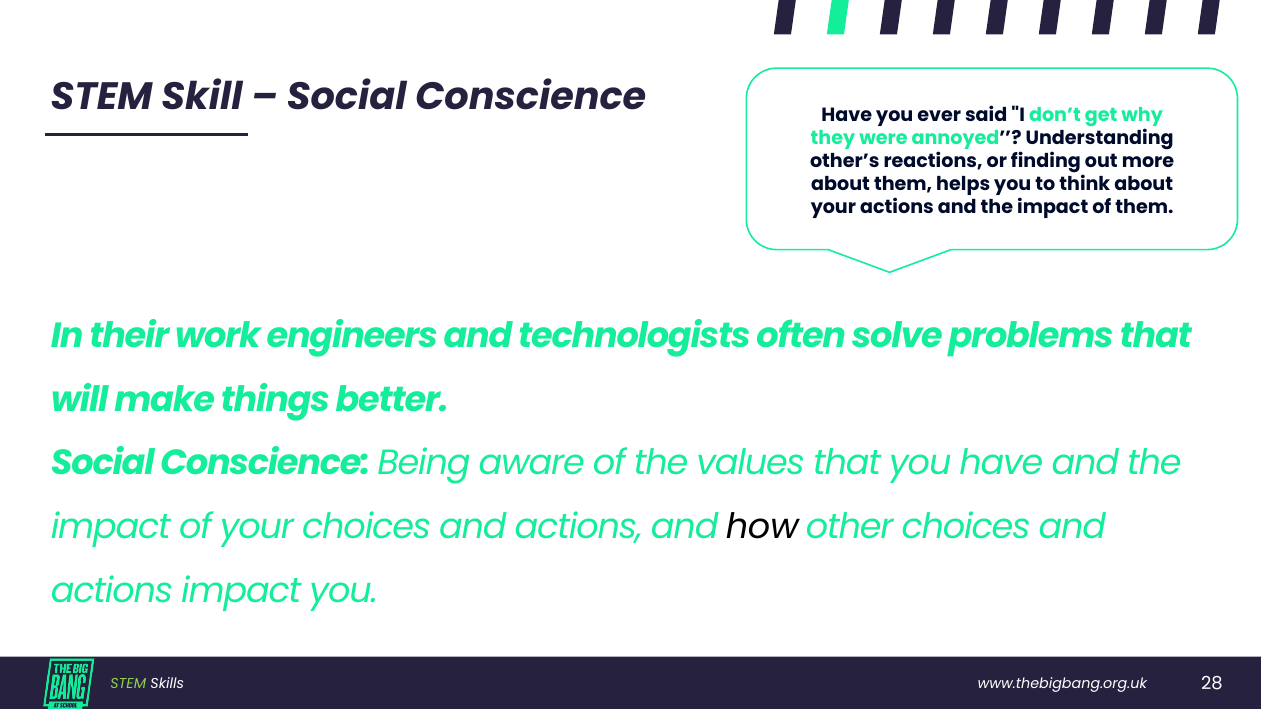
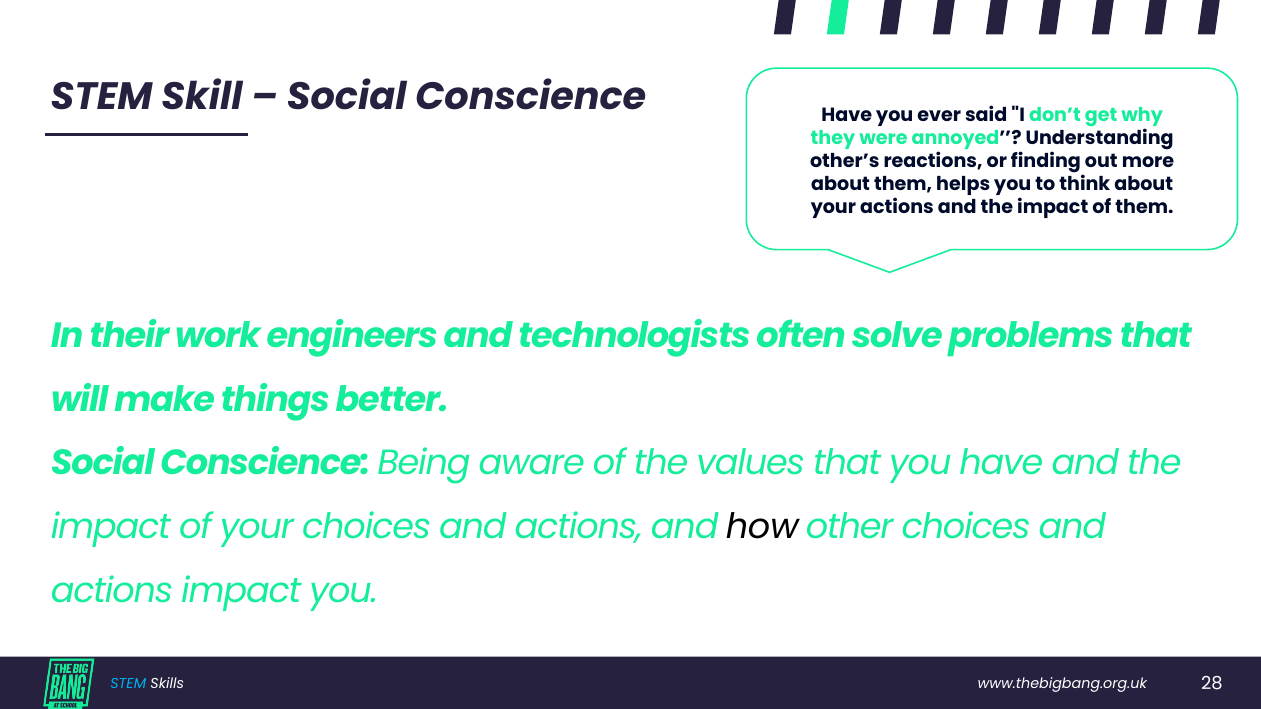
STEM at (128, 684) colour: light green -> light blue
